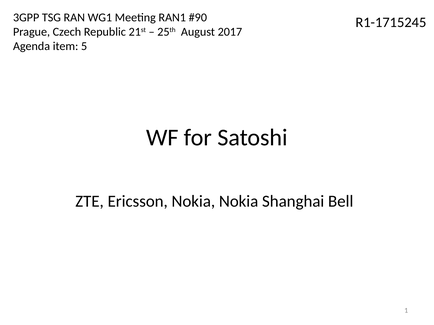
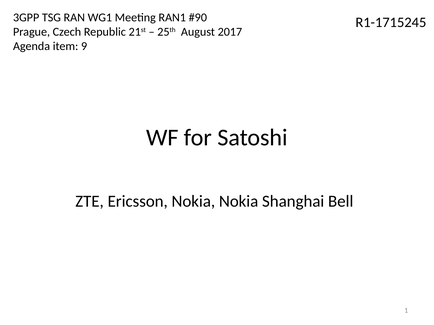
5: 5 -> 9
